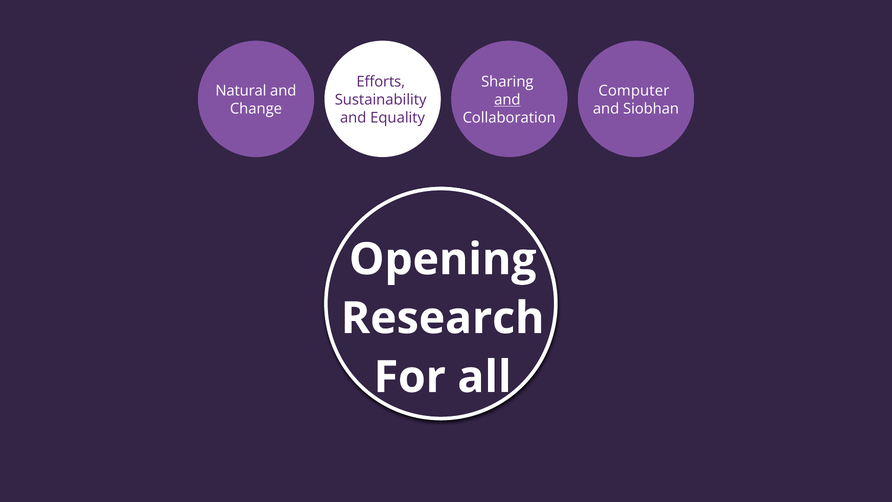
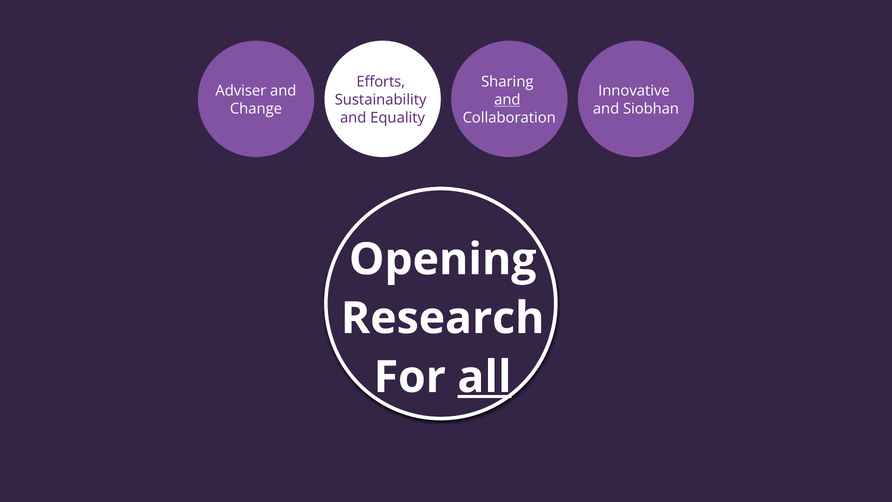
Natural: Natural -> Adviser
Computer: Computer -> Innovative
all underline: none -> present
